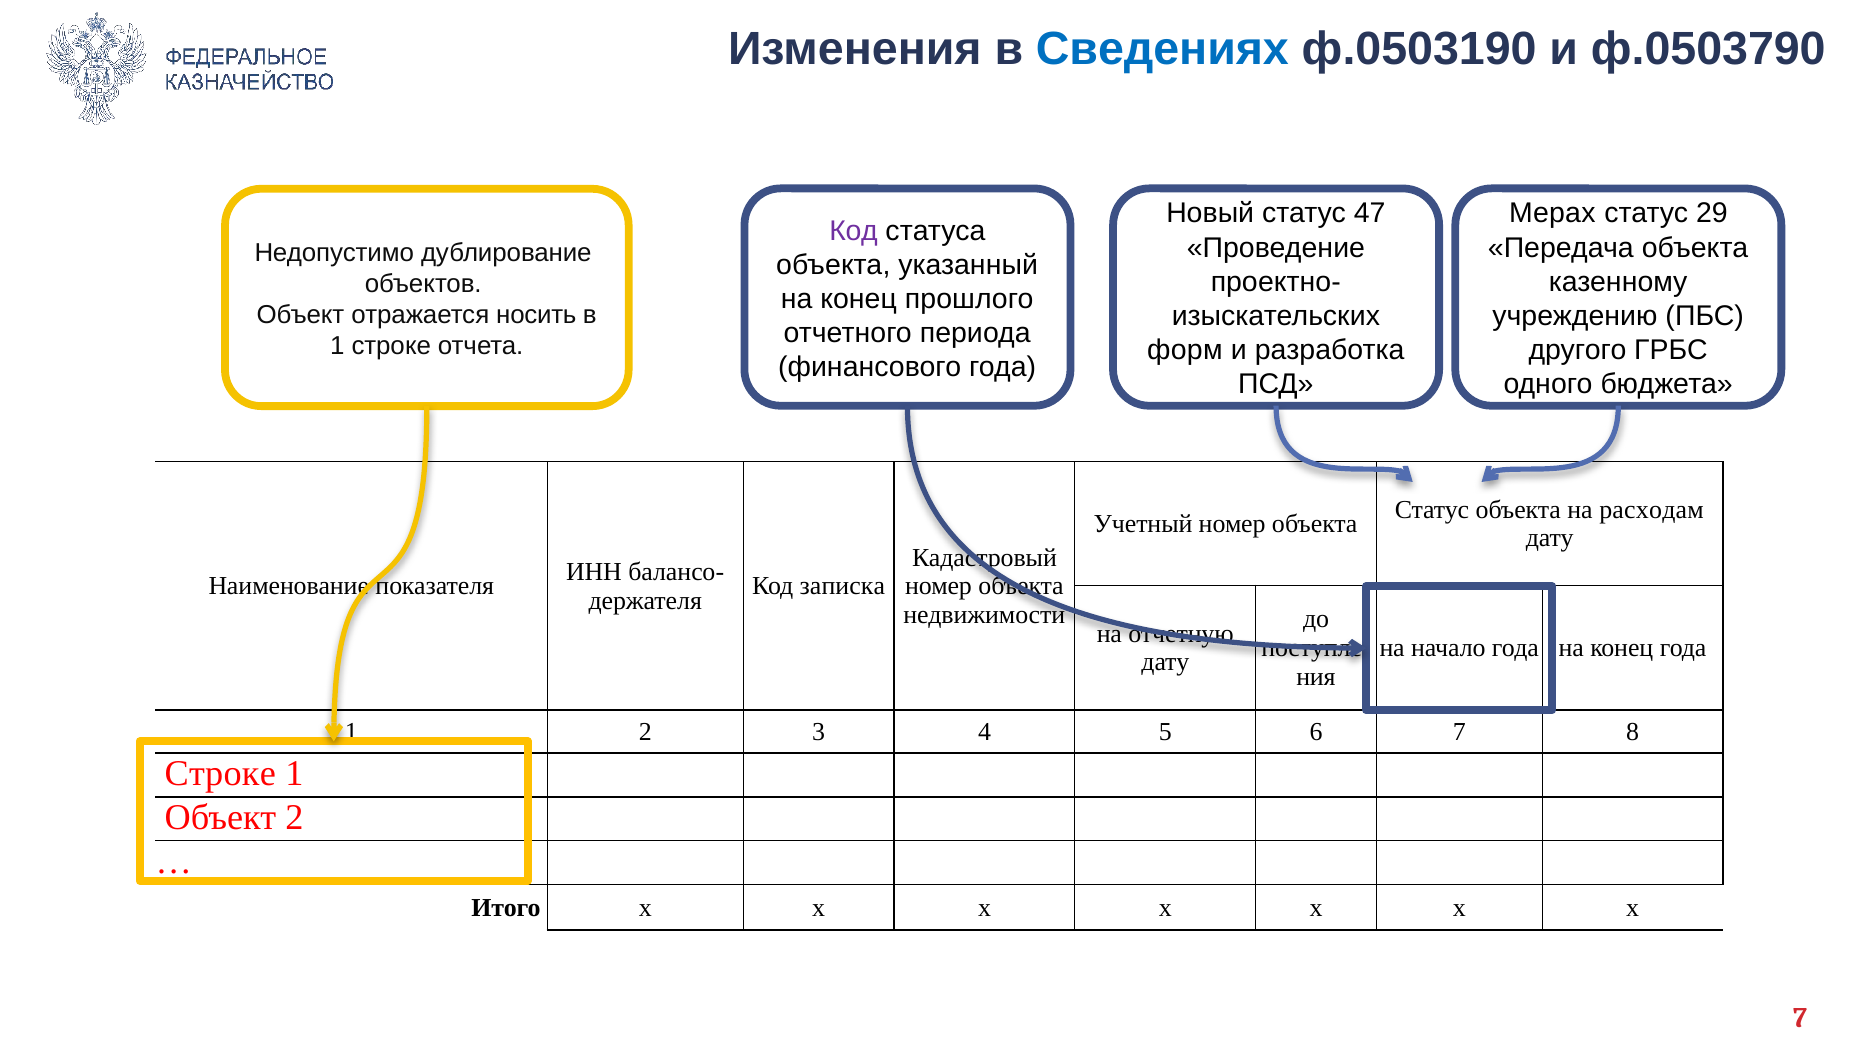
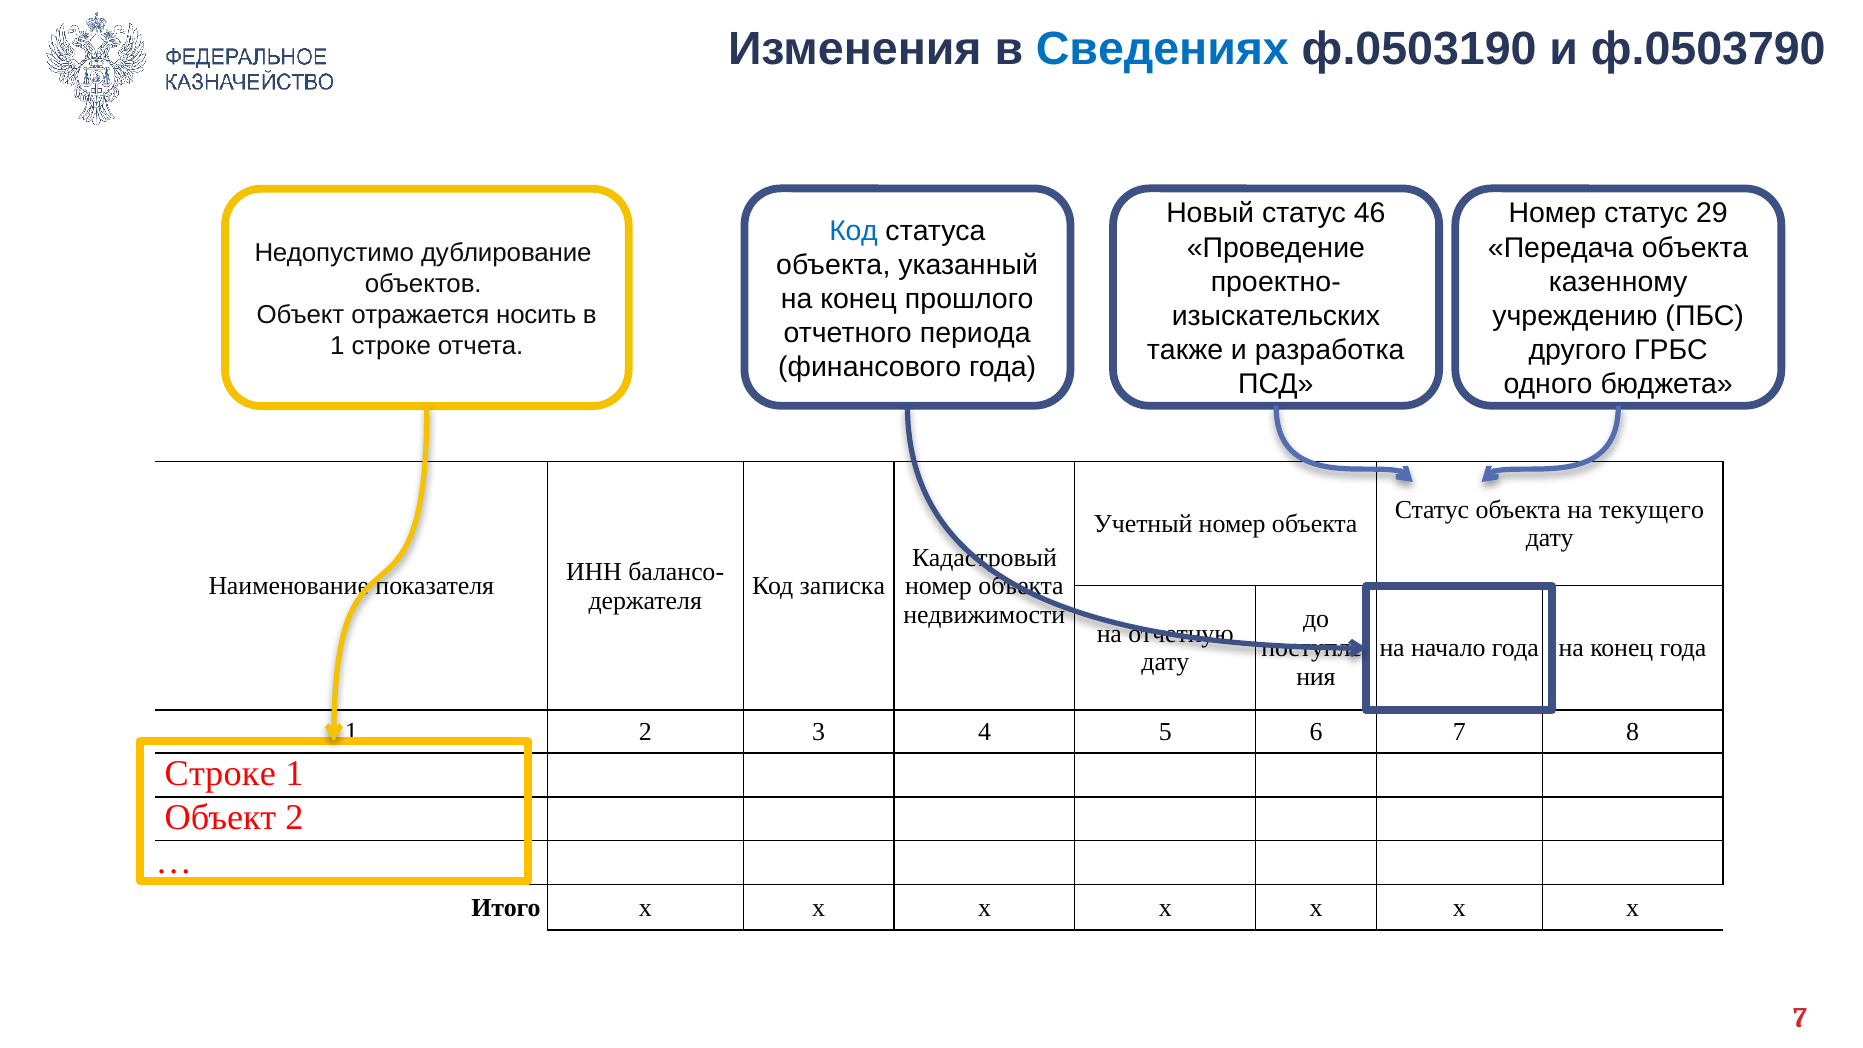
47: 47 -> 46
Мерах at (1552, 214): Мерах -> Номер
Код at (854, 231) colour: purple -> blue
форм: форм -> также
расходам: расходам -> текущего
